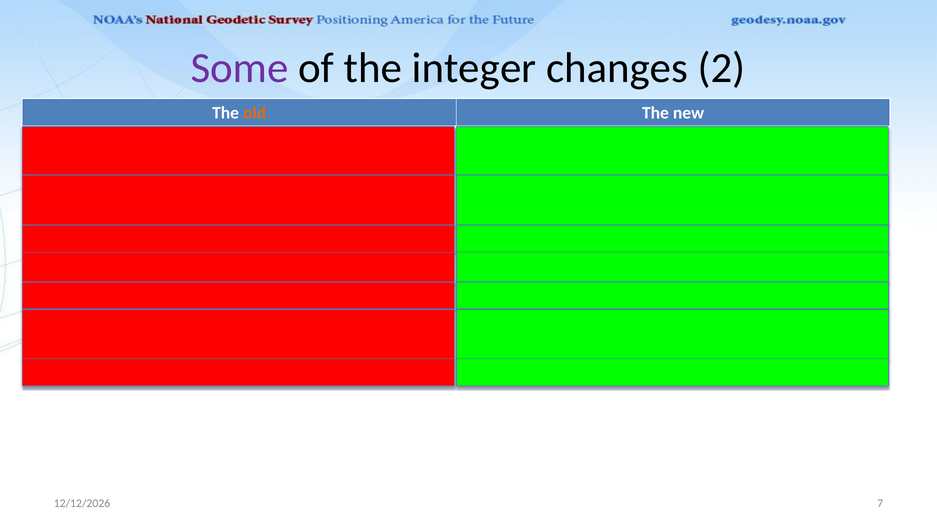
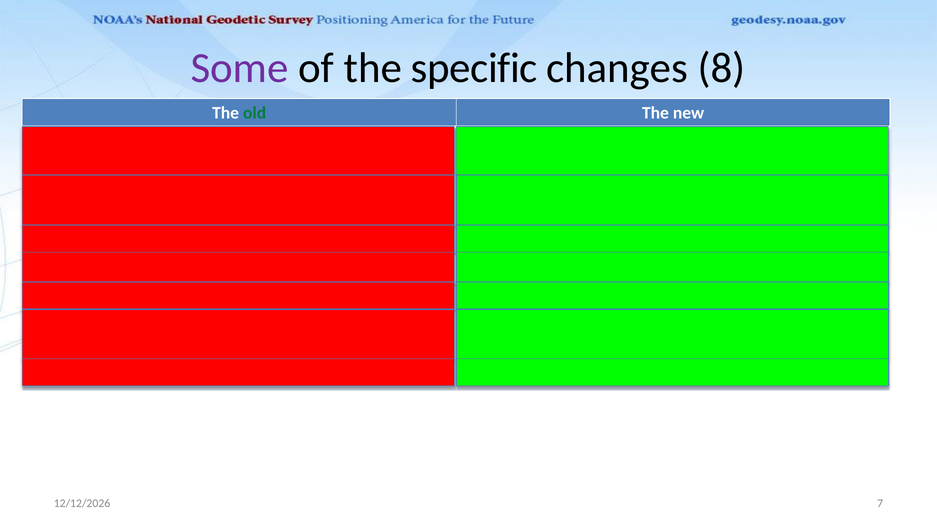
integer: integer -> specific
2: 2 -> 8
old colour: orange -> green
